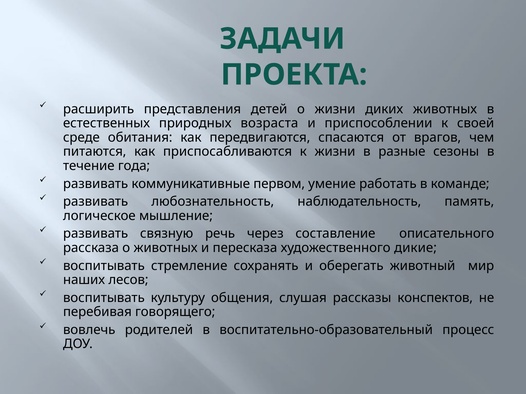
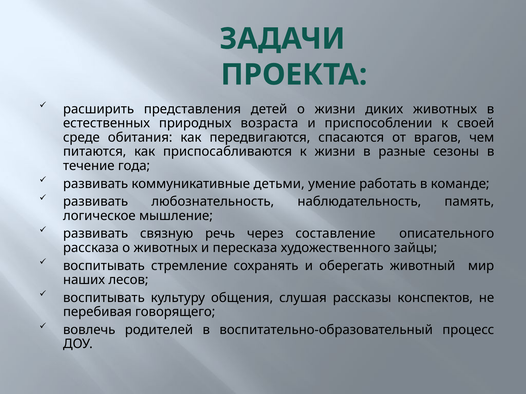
первом: первом -> детьми
дикие: дикие -> зайцы
